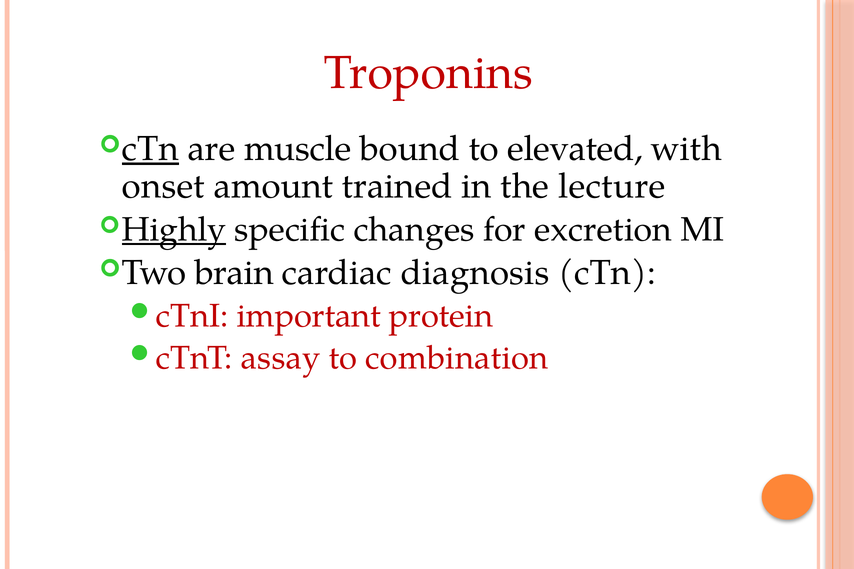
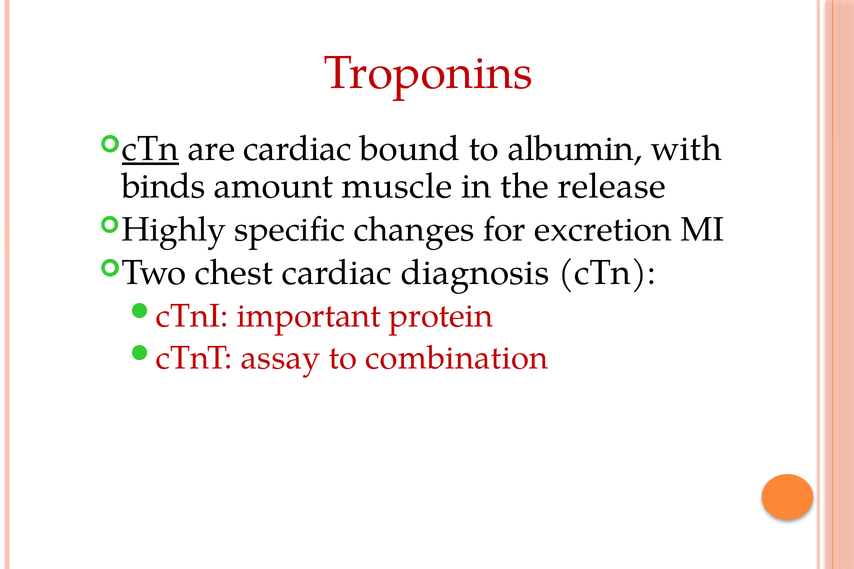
are muscle: muscle -> cardiac
elevated: elevated -> albumin
onset: onset -> binds
trained: trained -> muscle
lecture: lecture -> release
Highly underline: present -> none
brain: brain -> chest
